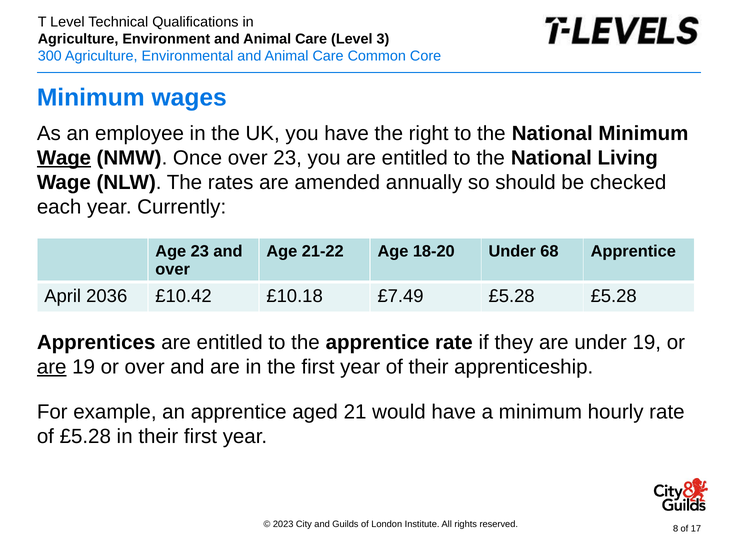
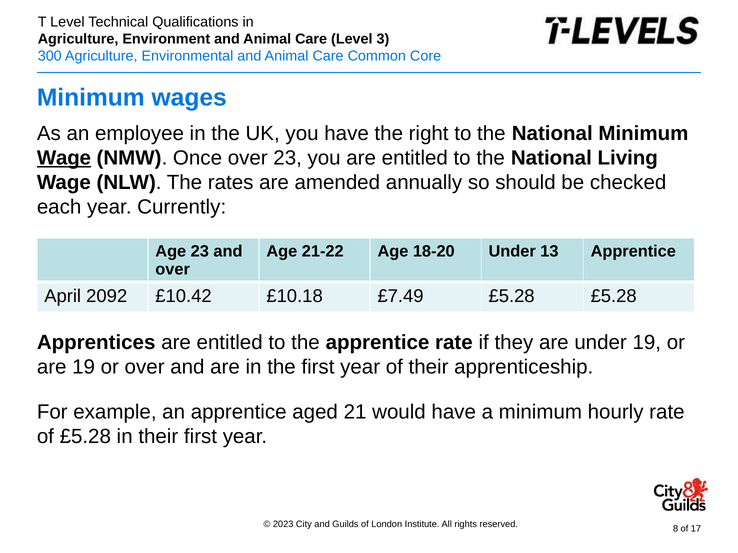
68: 68 -> 13
2036: 2036 -> 2092
are at (52, 367) underline: present -> none
